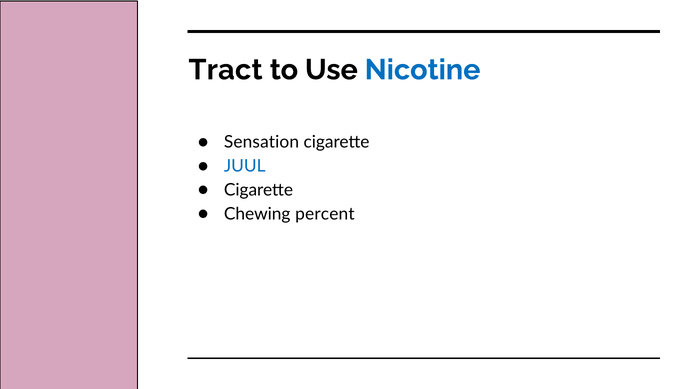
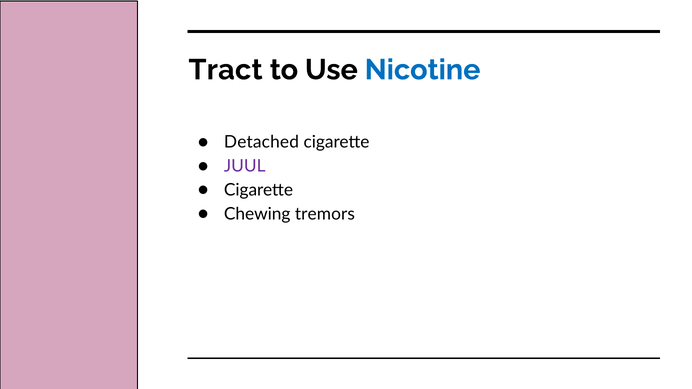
Sensation: Sensation -> Detached
JUUL colour: blue -> purple
percent: percent -> tremors
